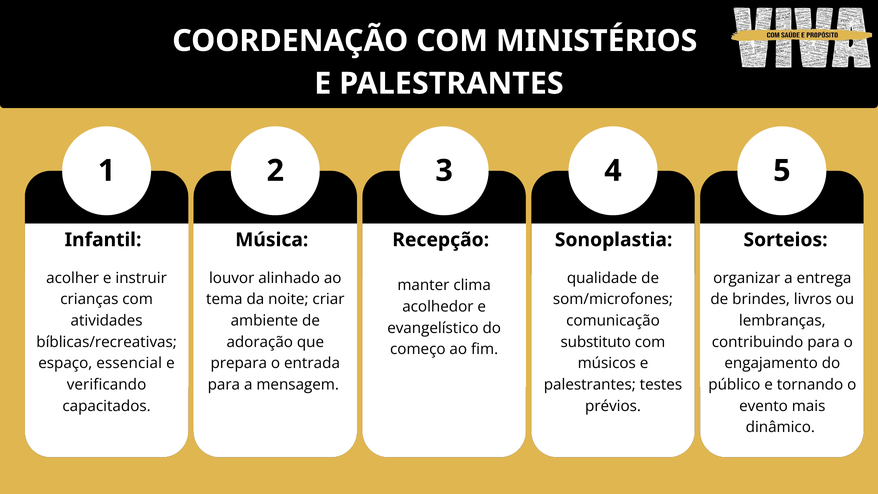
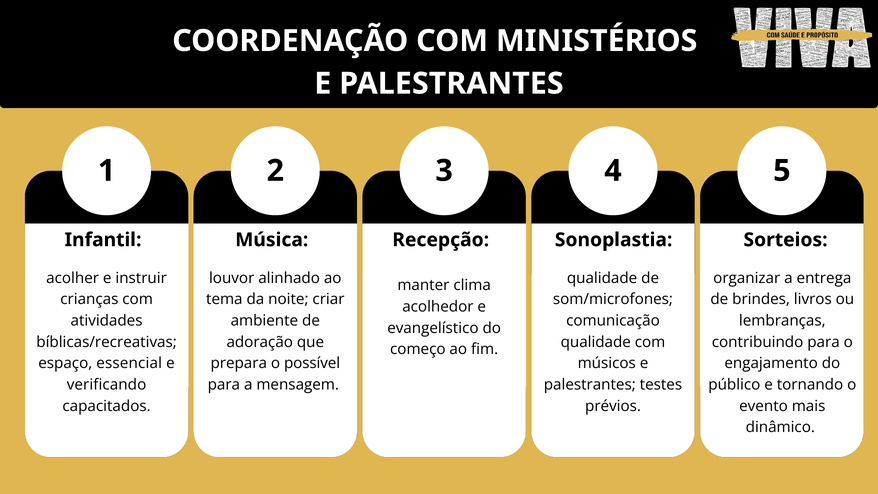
substituto at (596, 342): substituto -> qualidade
entrada: entrada -> possível
